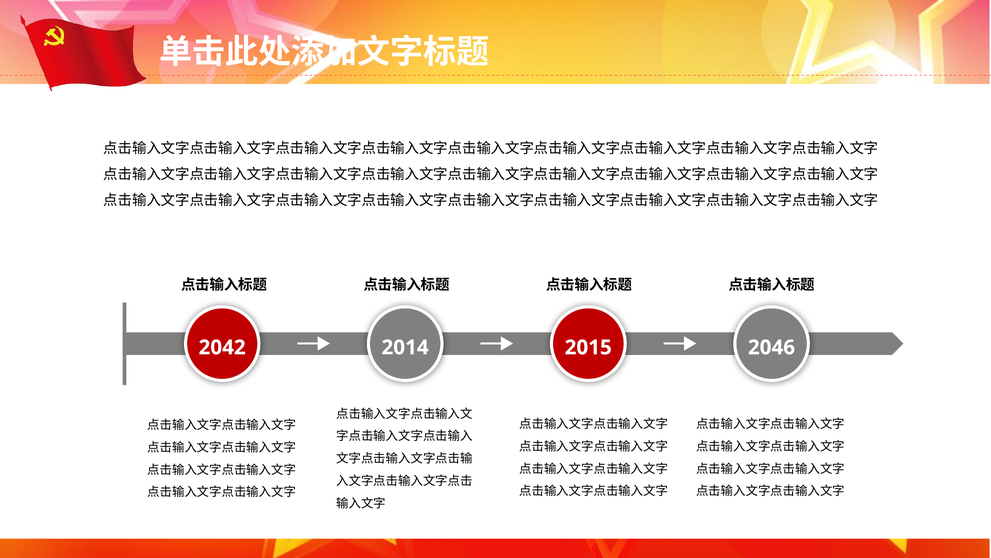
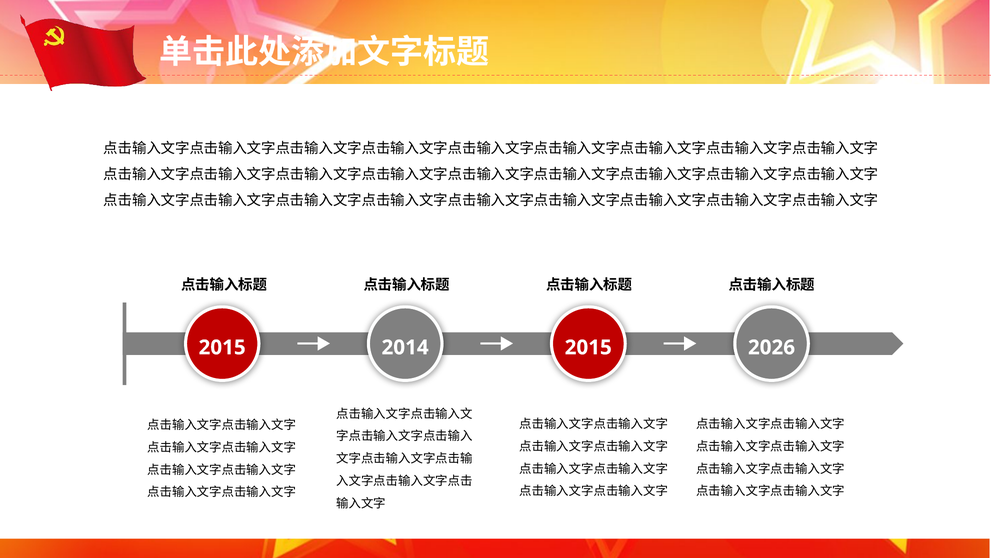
2042 at (222, 347): 2042 -> 2015
2046: 2046 -> 2026
